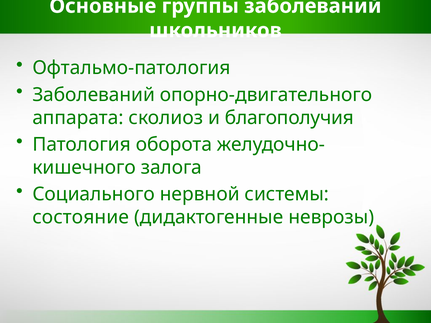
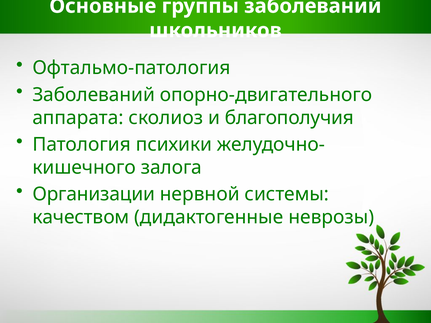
оборота: оборота -> психики
Социального: Социального -> Организации
состояние: состояние -> качеством
